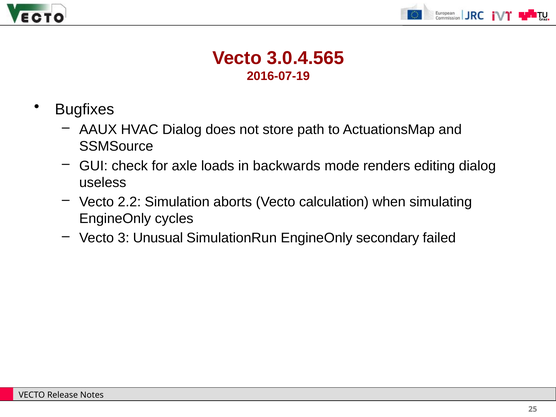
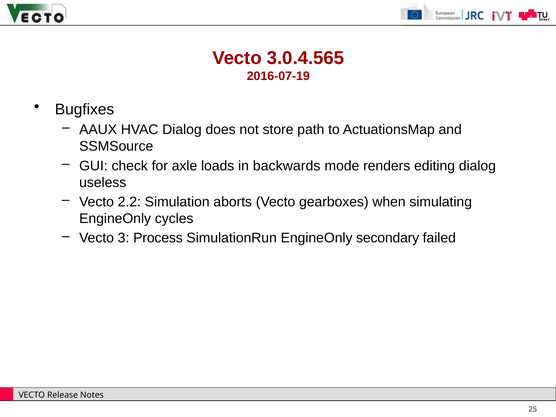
calculation: calculation -> gearboxes
Unusual: Unusual -> Process
